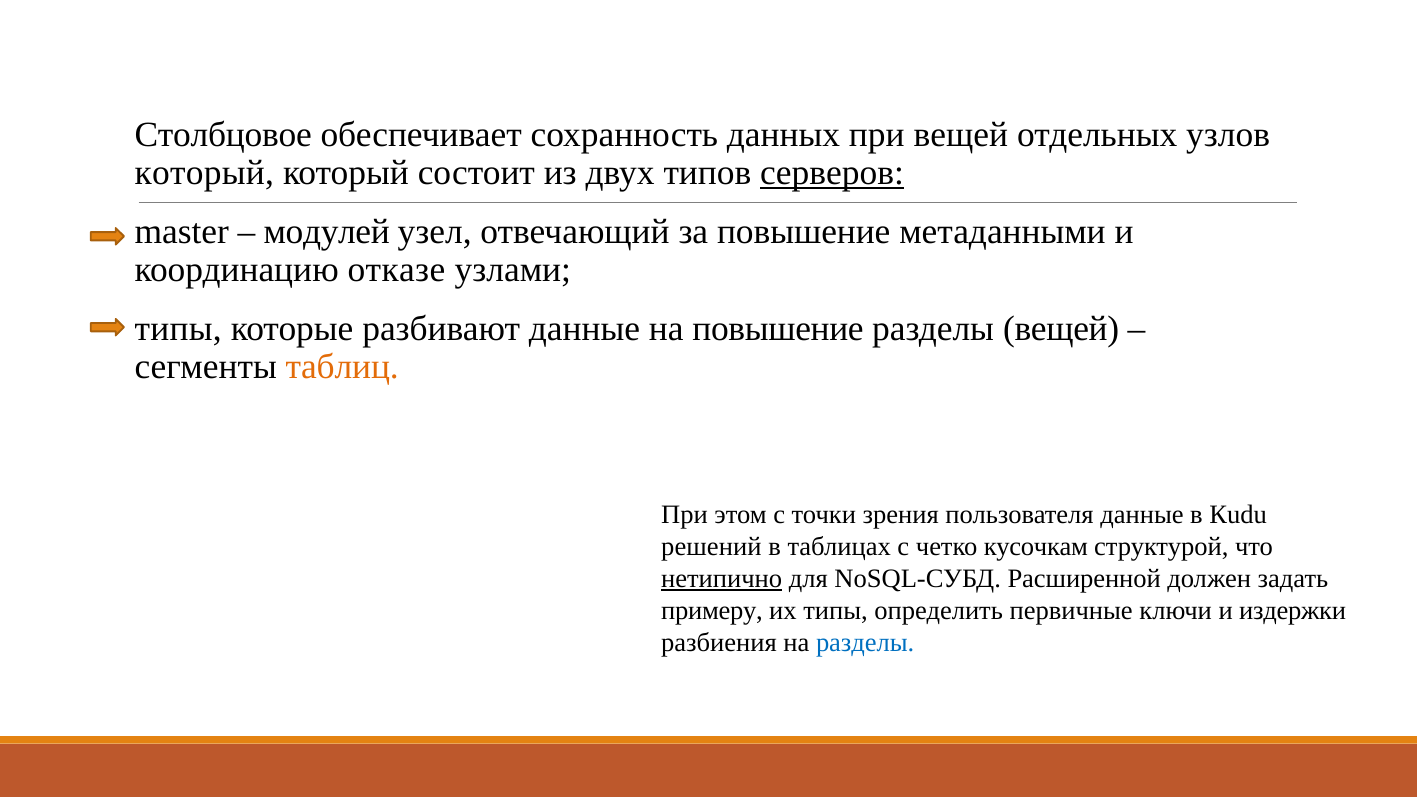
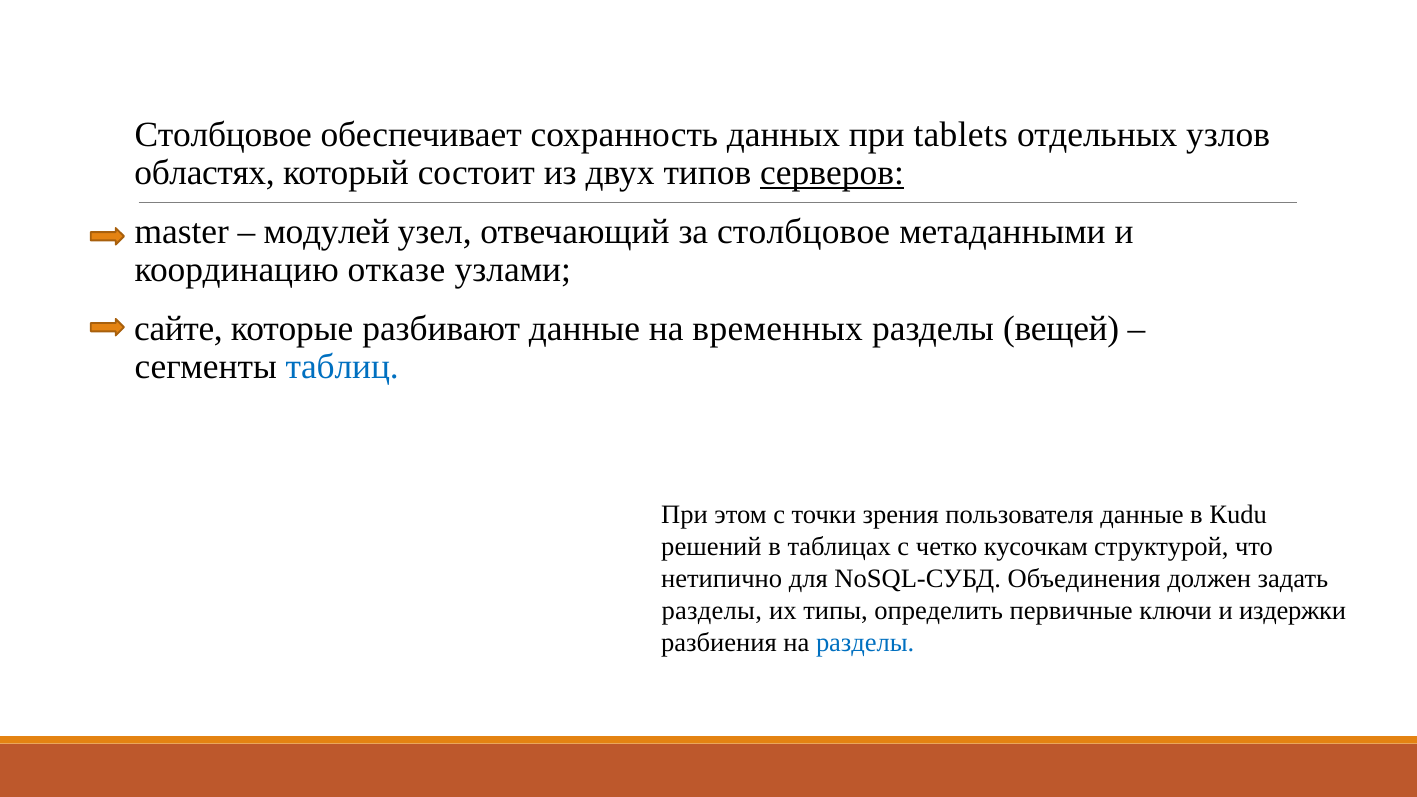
при вещей: вещей -> tablets
который at (204, 173): который -> областях
за повышение: повышение -> столбцовое
типы at (178, 329): типы -> сайте
на повышение: повышение -> временных
таблиц colour: orange -> blue
нетипично underline: present -> none
Расширенной: Расширенной -> Объединения
примеру at (712, 611): примеру -> разделы
